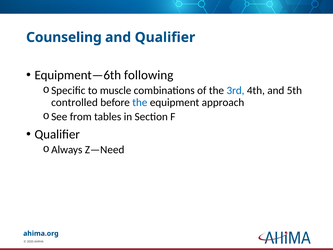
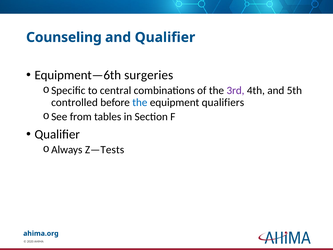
following: following -> surgeries
muscle: muscle -> central
3rd colour: blue -> purple
approach: approach -> qualifiers
Z—Need: Z—Need -> Z—Tests
